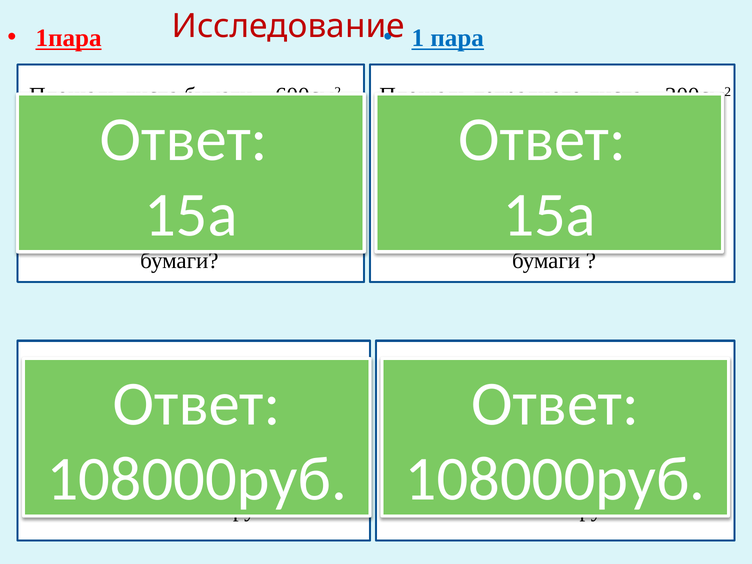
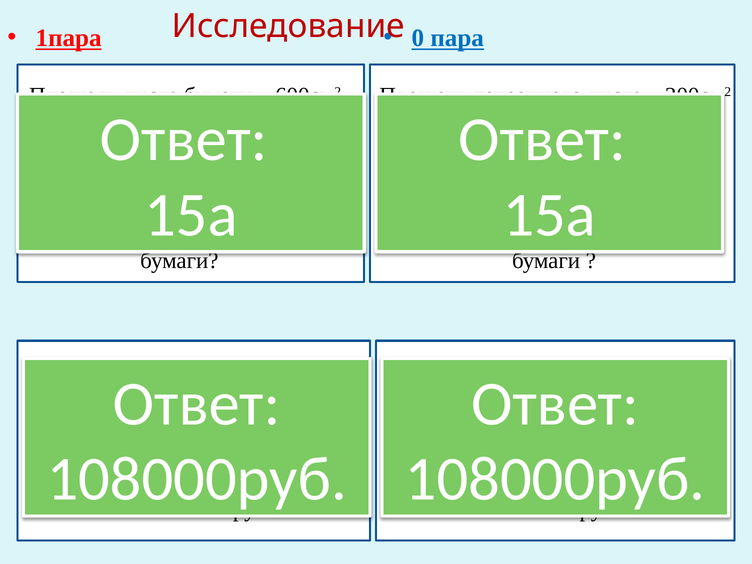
1: 1 -> 0
